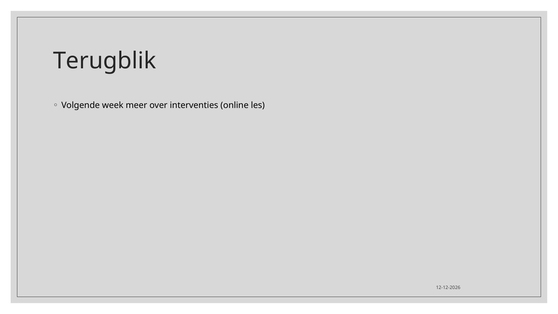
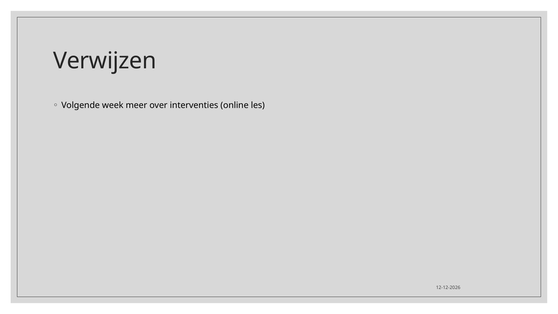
Terugblik: Terugblik -> Verwijzen
